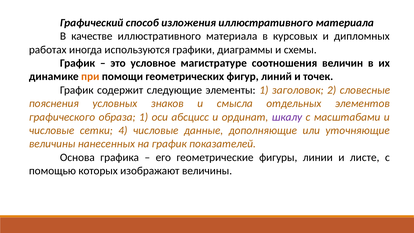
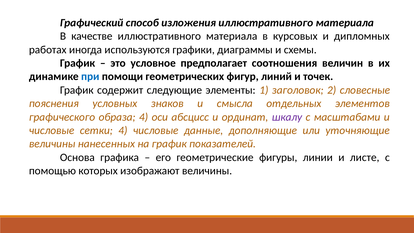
магистратуре: магистратуре -> предполагает
при colour: orange -> blue
образа 1: 1 -> 4
